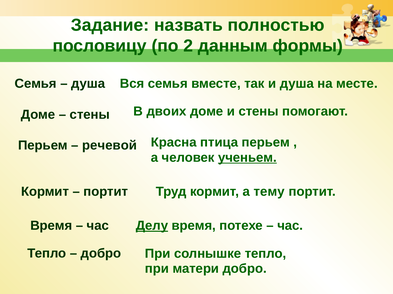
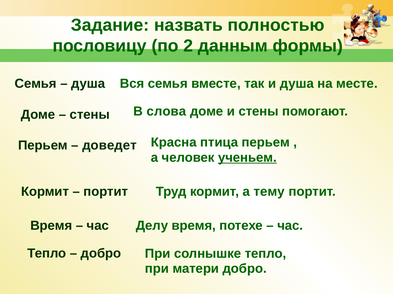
двоих: двоих -> слова
речевой: речевой -> доведет
Делу underline: present -> none
